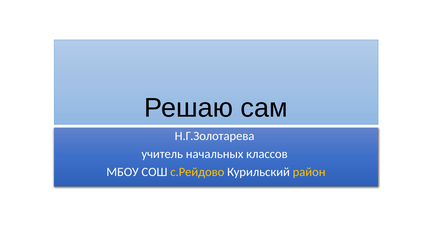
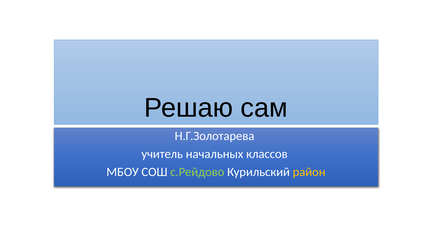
с.Рейдово colour: yellow -> light green
